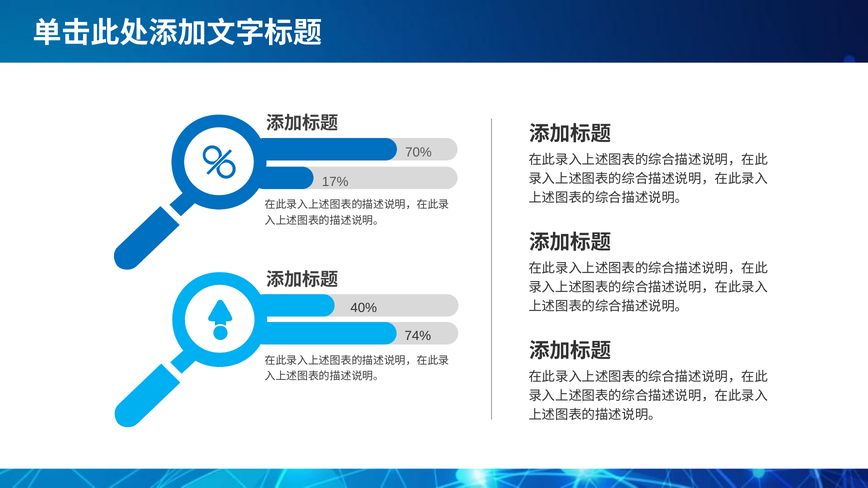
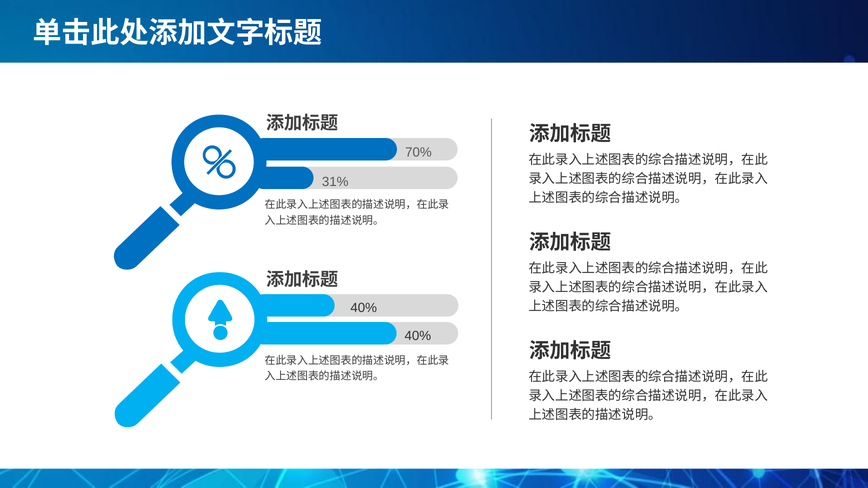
17%: 17% -> 31%
74% at (418, 336): 74% -> 40%
